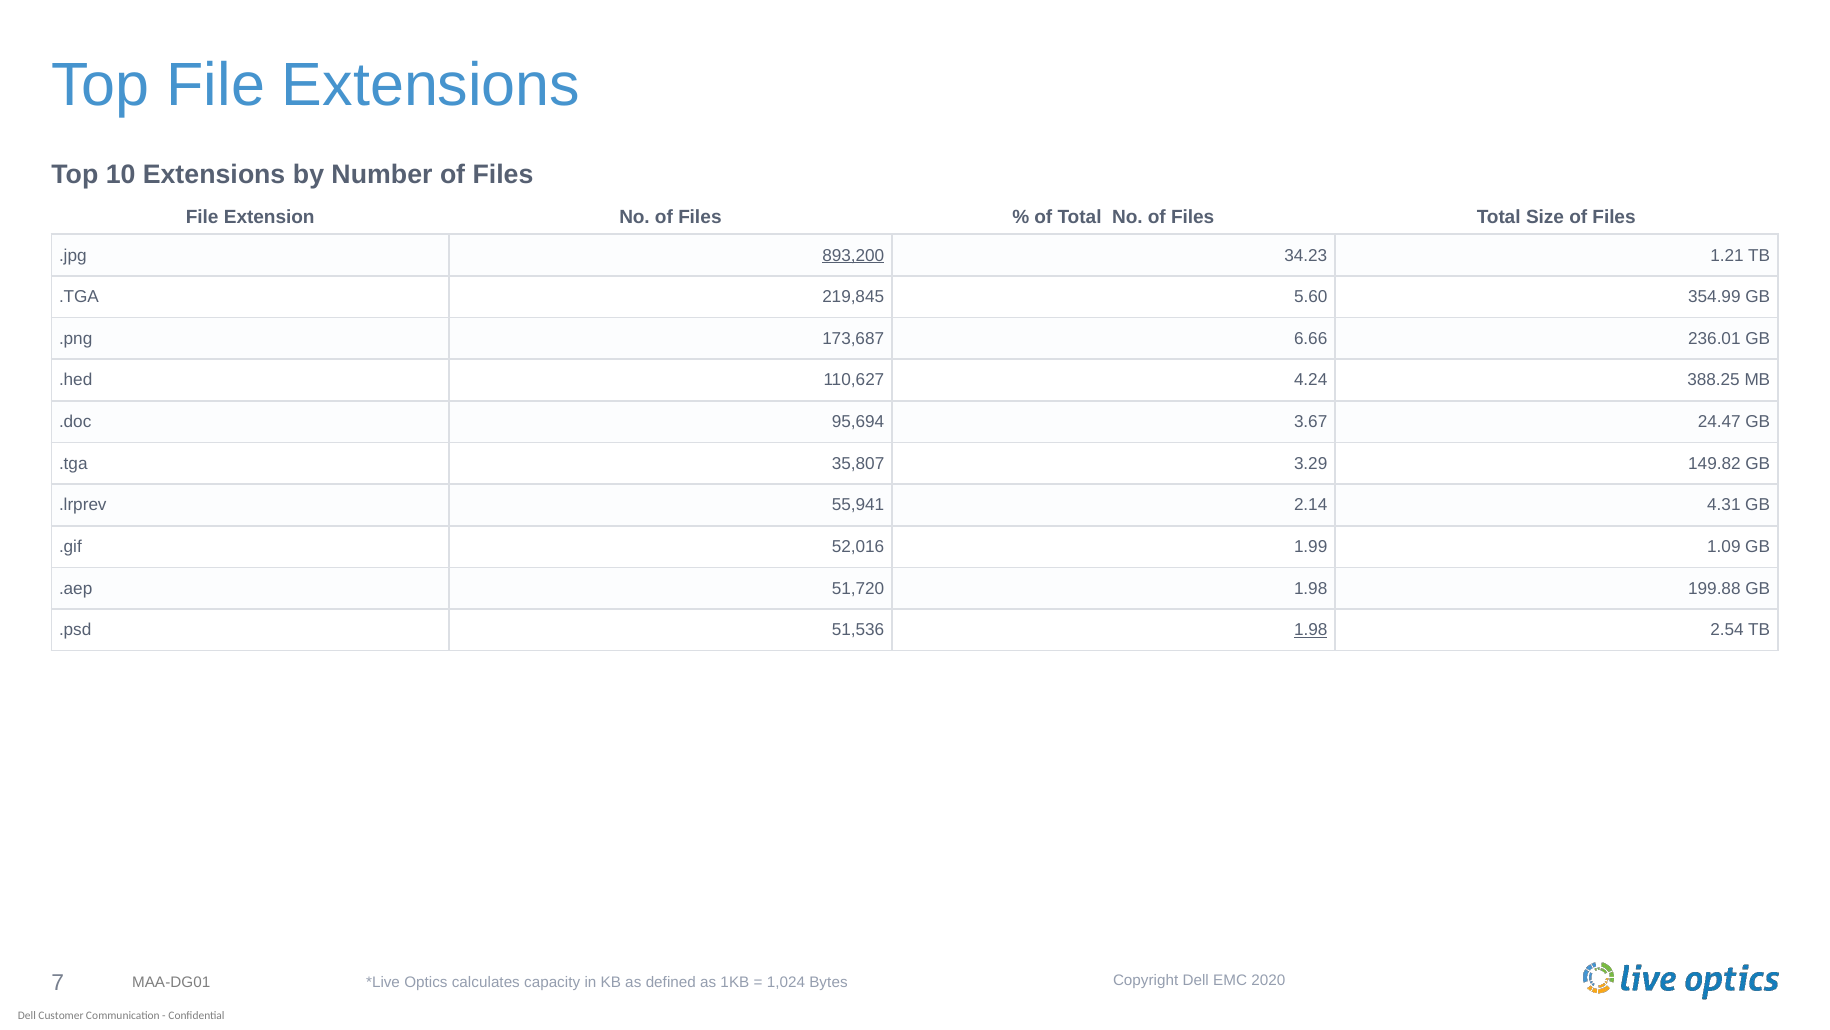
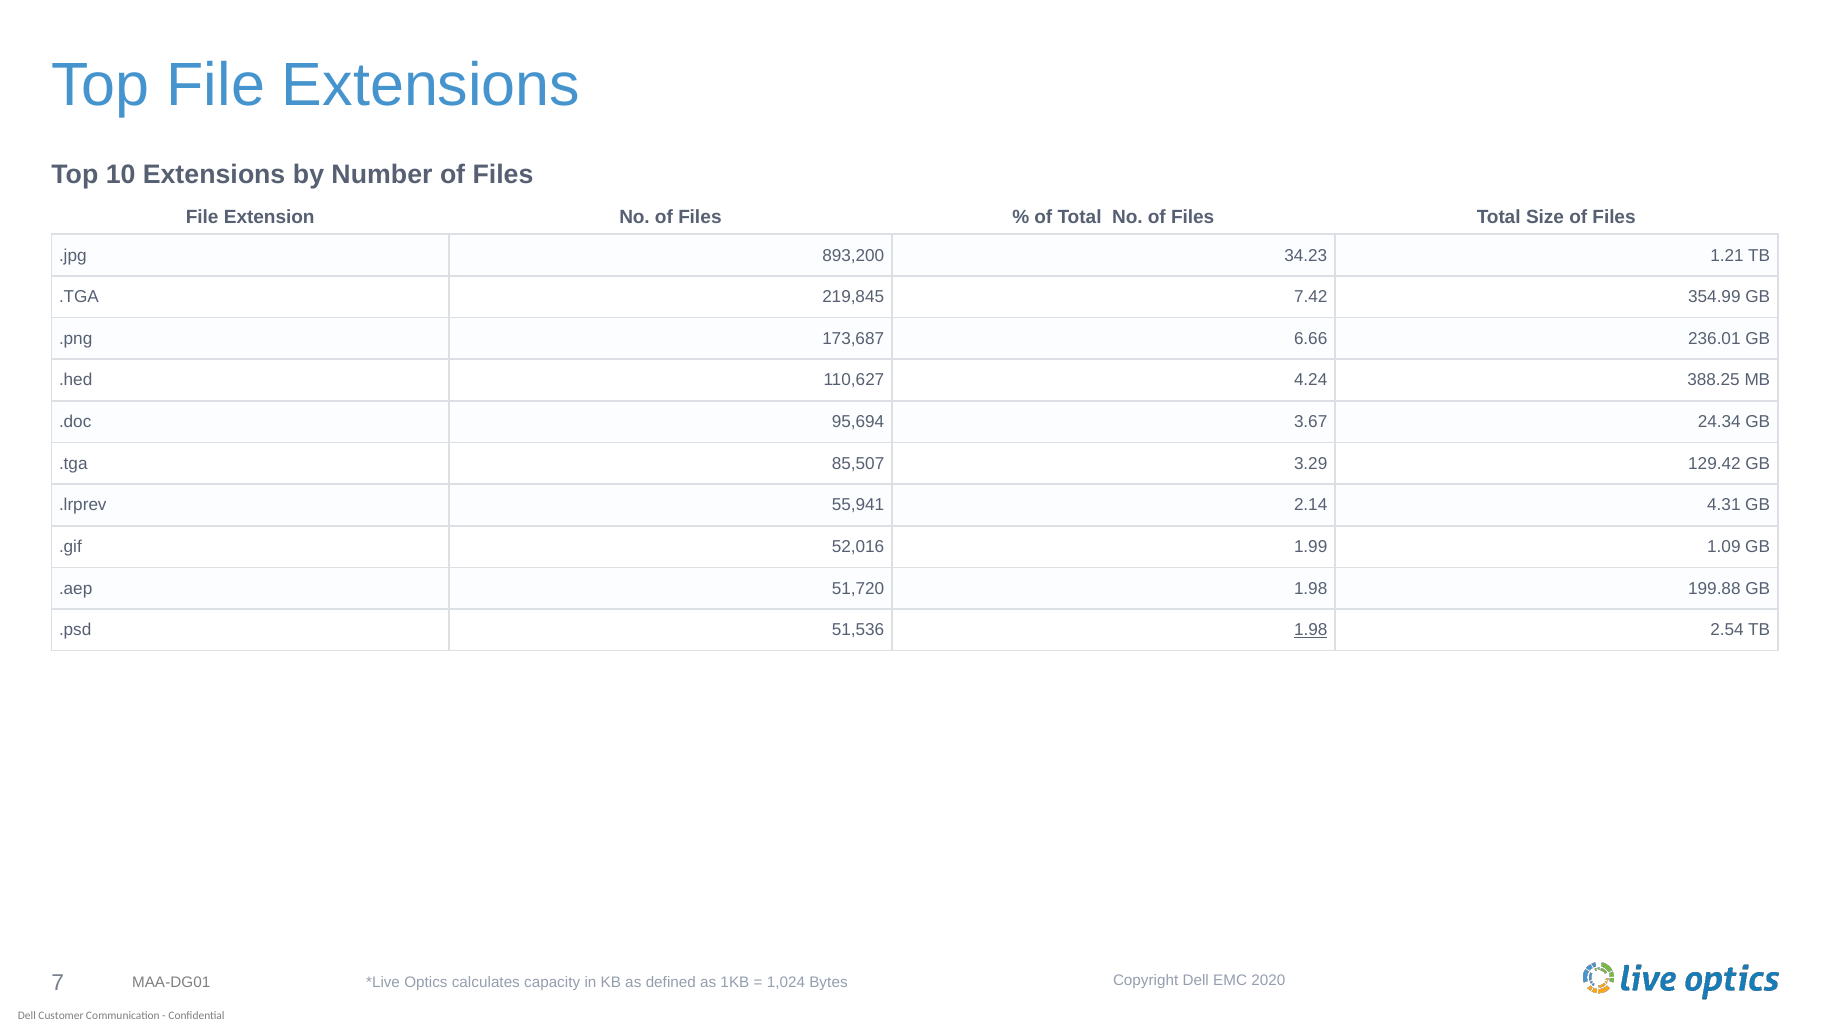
893,200 underline: present -> none
5.60: 5.60 -> 7.42
24.47: 24.47 -> 24.34
35,807: 35,807 -> 85,507
149.82: 149.82 -> 129.42
